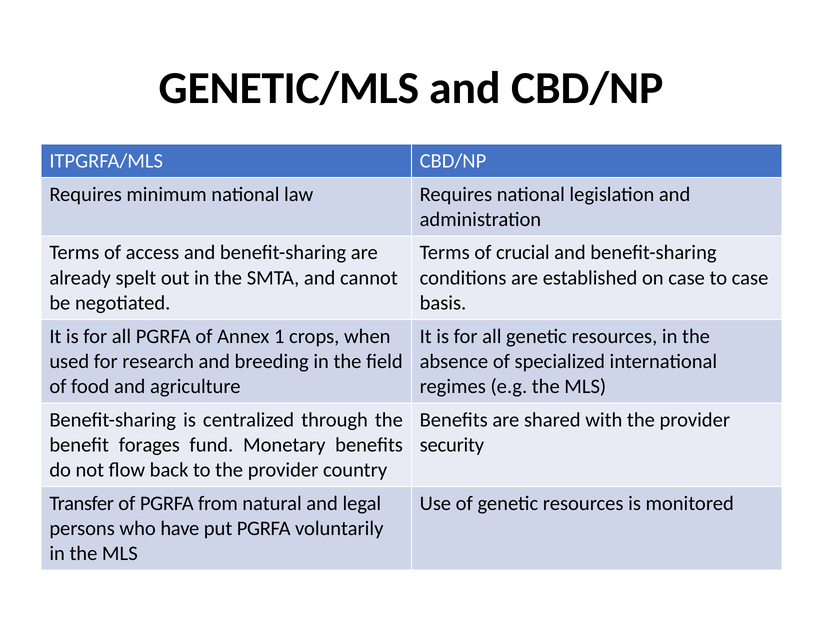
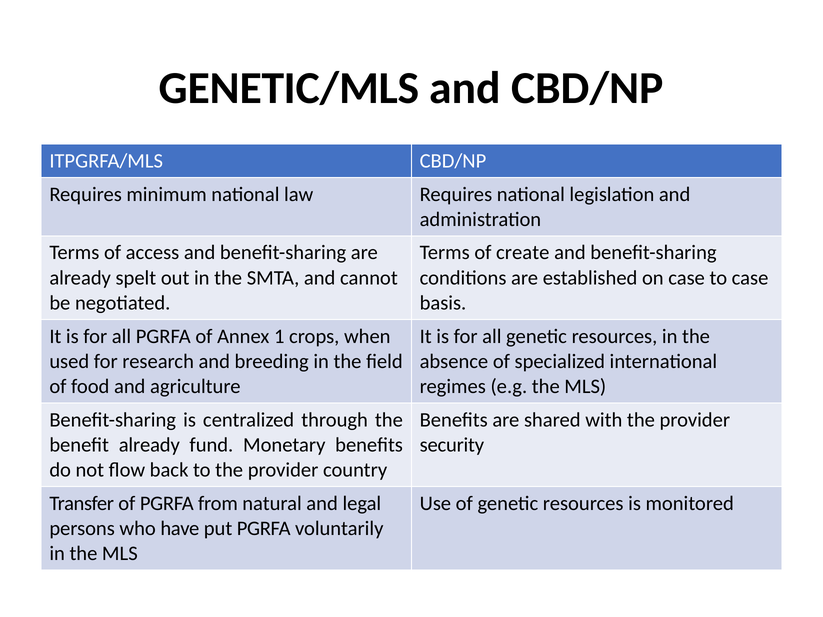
crucial: crucial -> create
benefit forages: forages -> already
